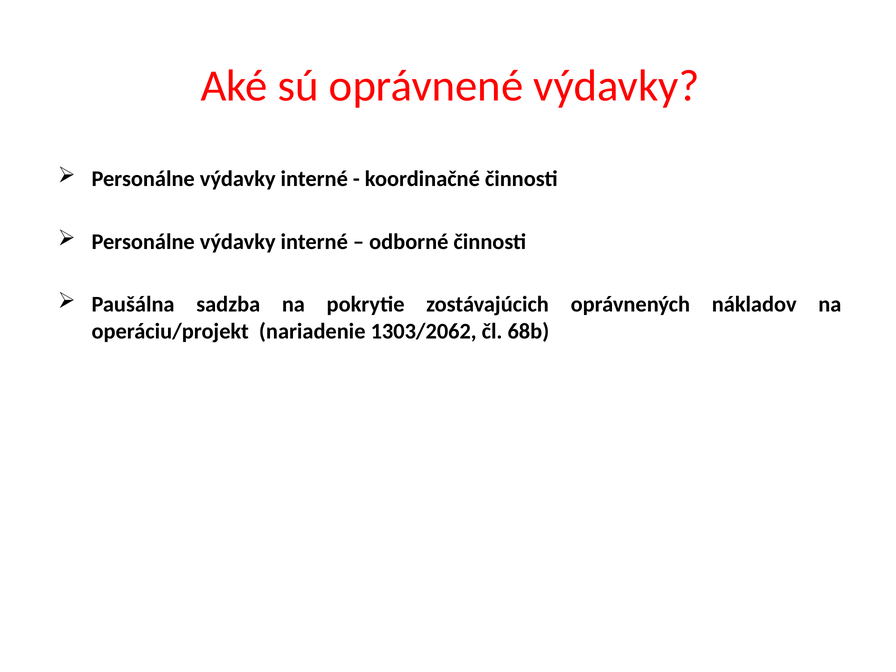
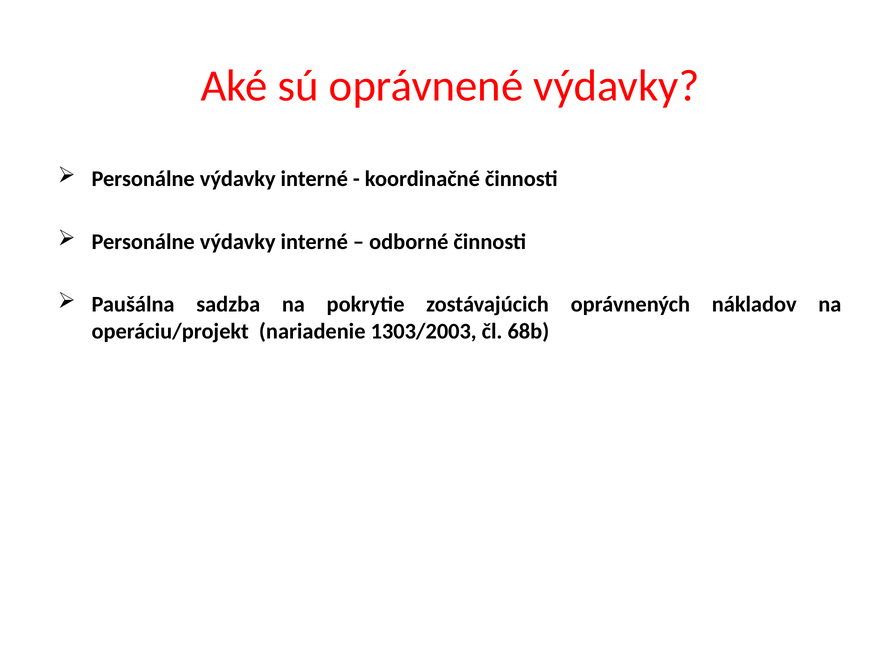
1303/2062: 1303/2062 -> 1303/2003
